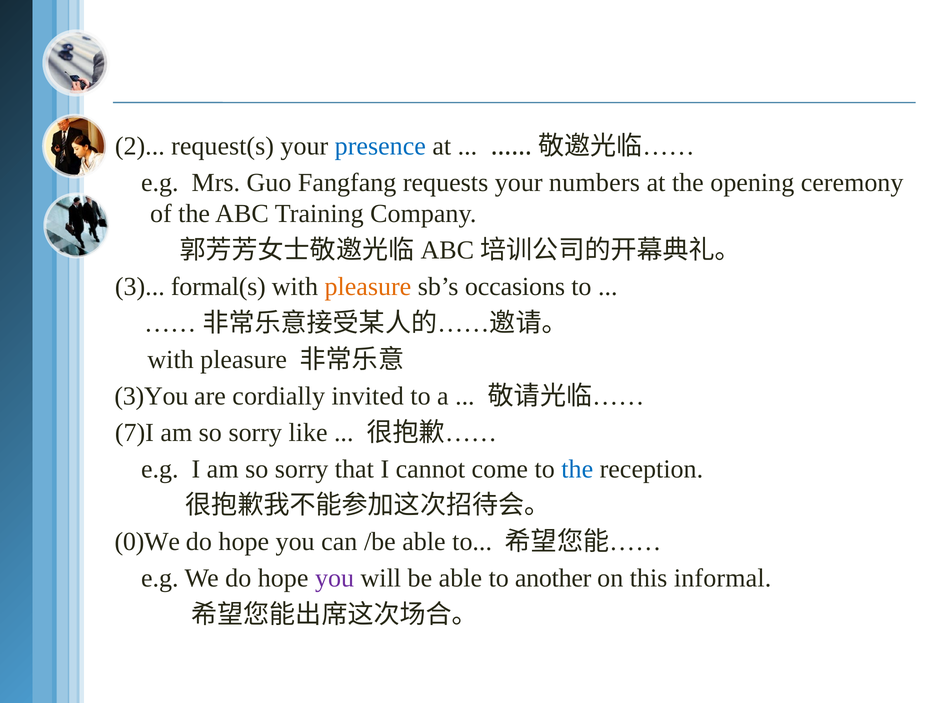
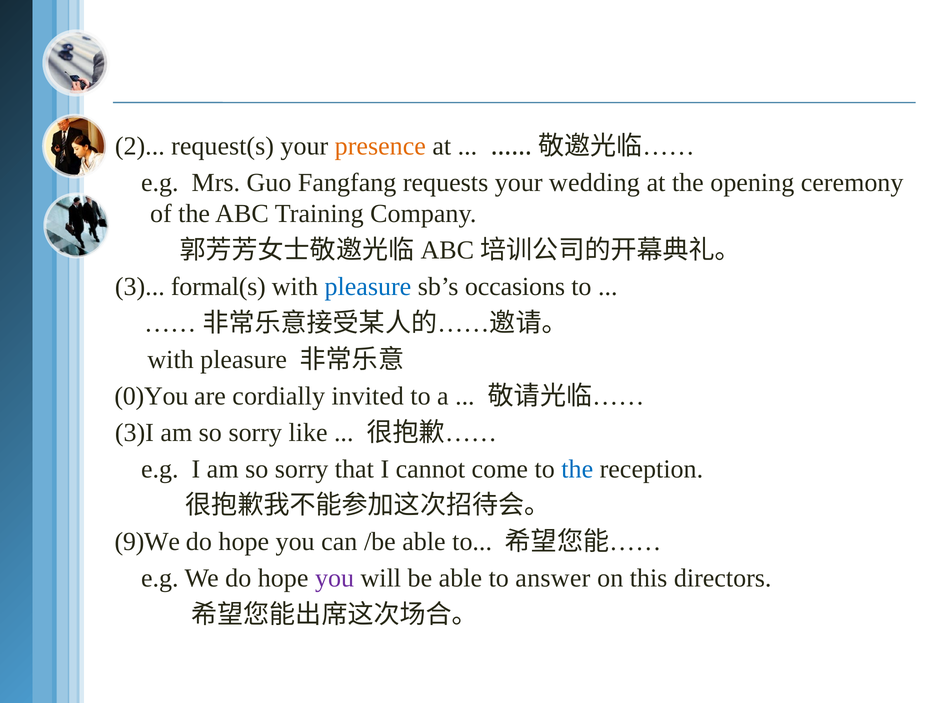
presence colour: blue -> orange
numbers: numbers -> wedding
pleasure at (368, 287) colour: orange -> blue
3)You: 3)You -> 0)You
7)I: 7)I -> 3)I
0)We: 0)We -> 9)We
another: another -> answer
informal: informal -> directors
